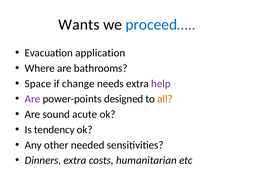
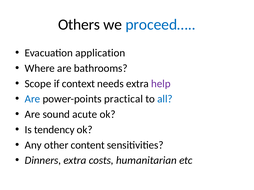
Wants: Wants -> Others
Space: Space -> Scope
change: change -> context
Are at (32, 99) colour: purple -> blue
designed: designed -> practical
all colour: orange -> blue
needed: needed -> content
